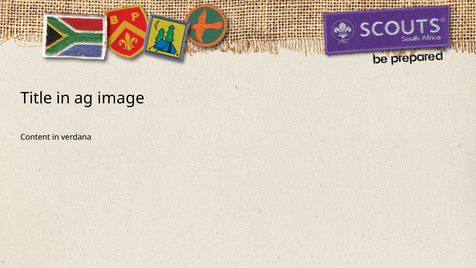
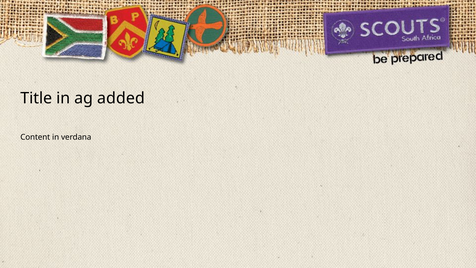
image: image -> added
